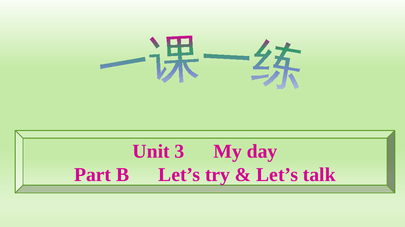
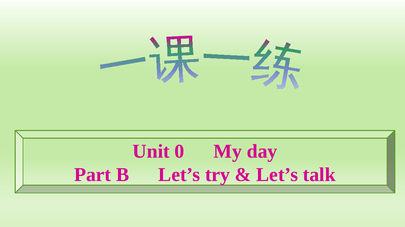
3: 3 -> 0
